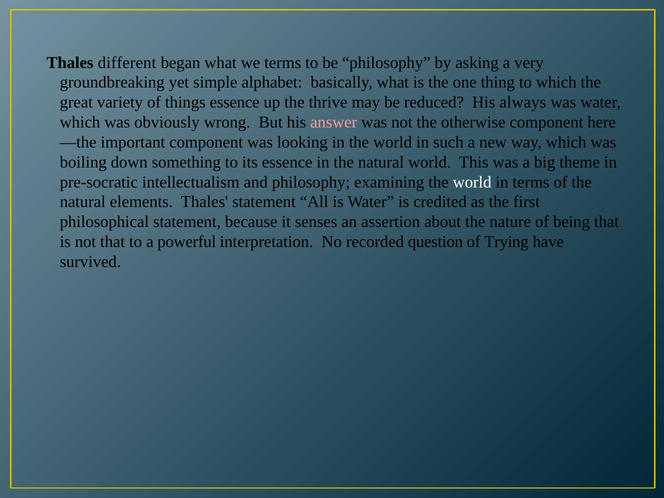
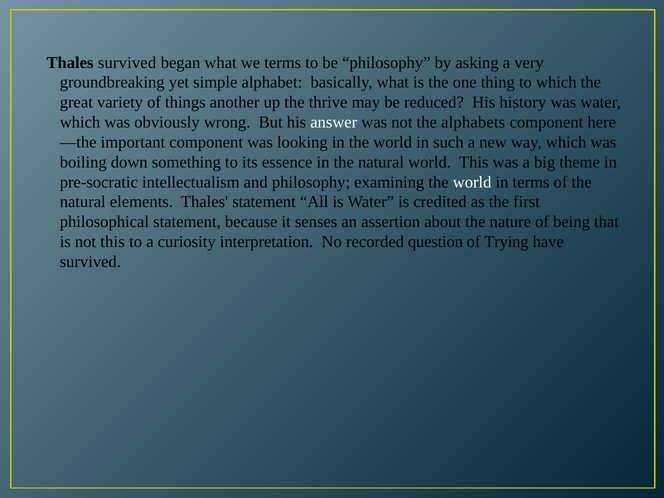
Thales different: different -> survived
things essence: essence -> another
always: always -> history
answer colour: pink -> white
otherwise: otherwise -> alphabets
not that: that -> this
powerful: powerful -> curiosity
